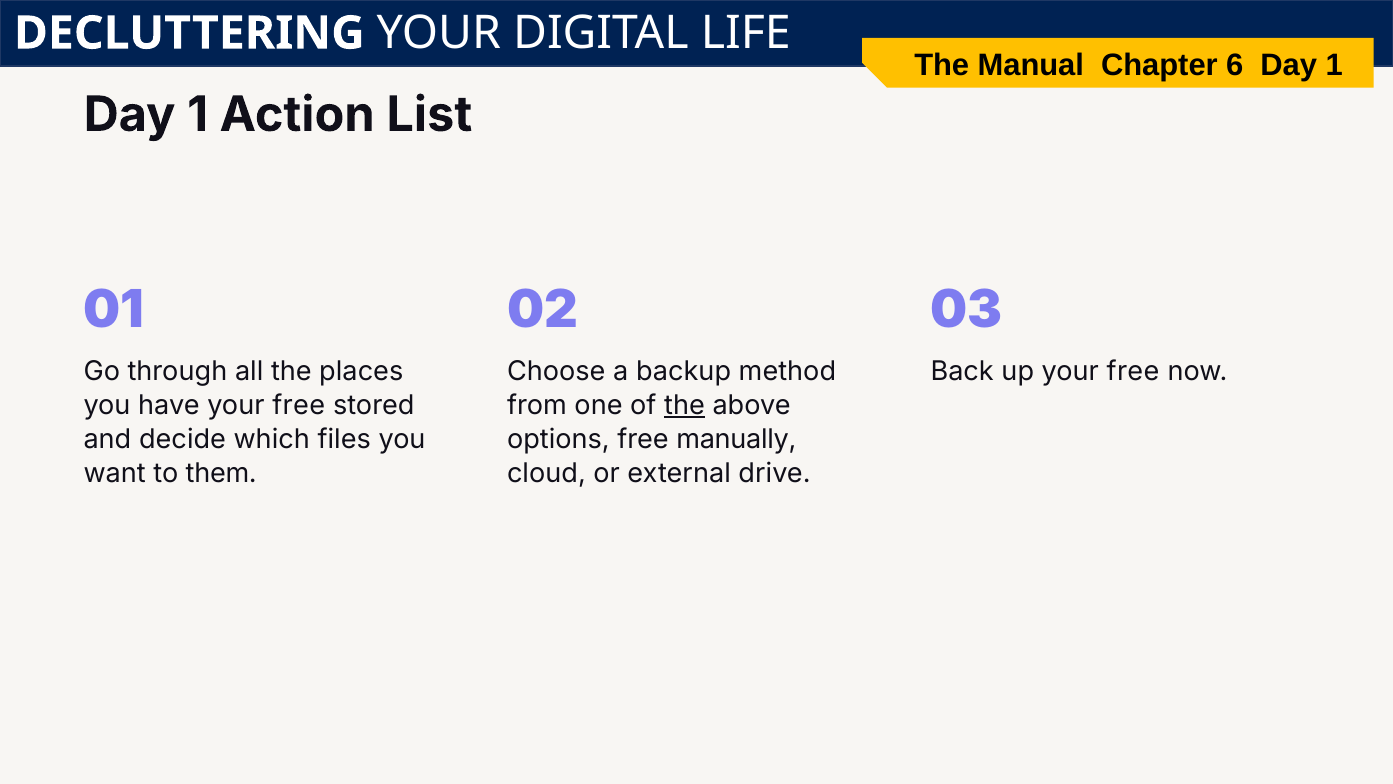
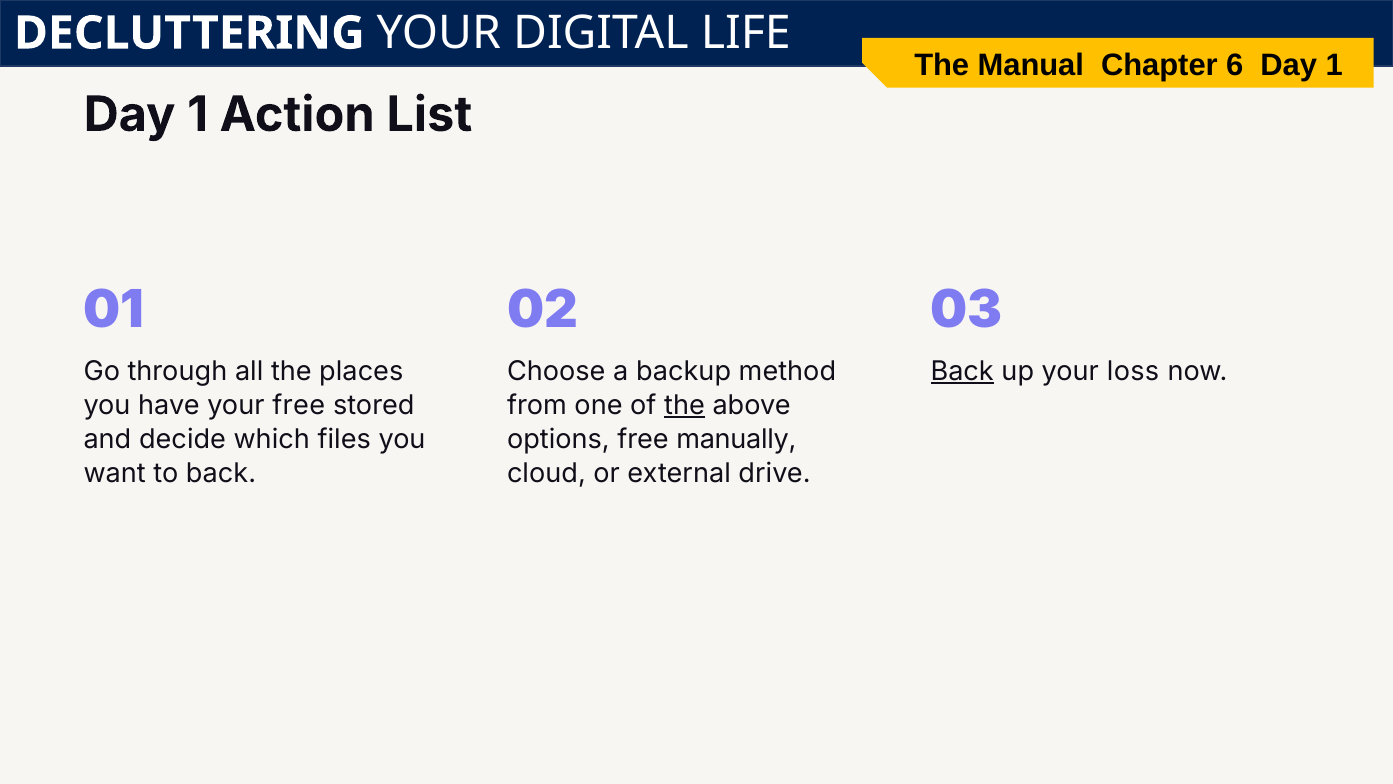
Back at (962, 371) underline: none -> present
up your free: free -> loss
to them: them -> back
